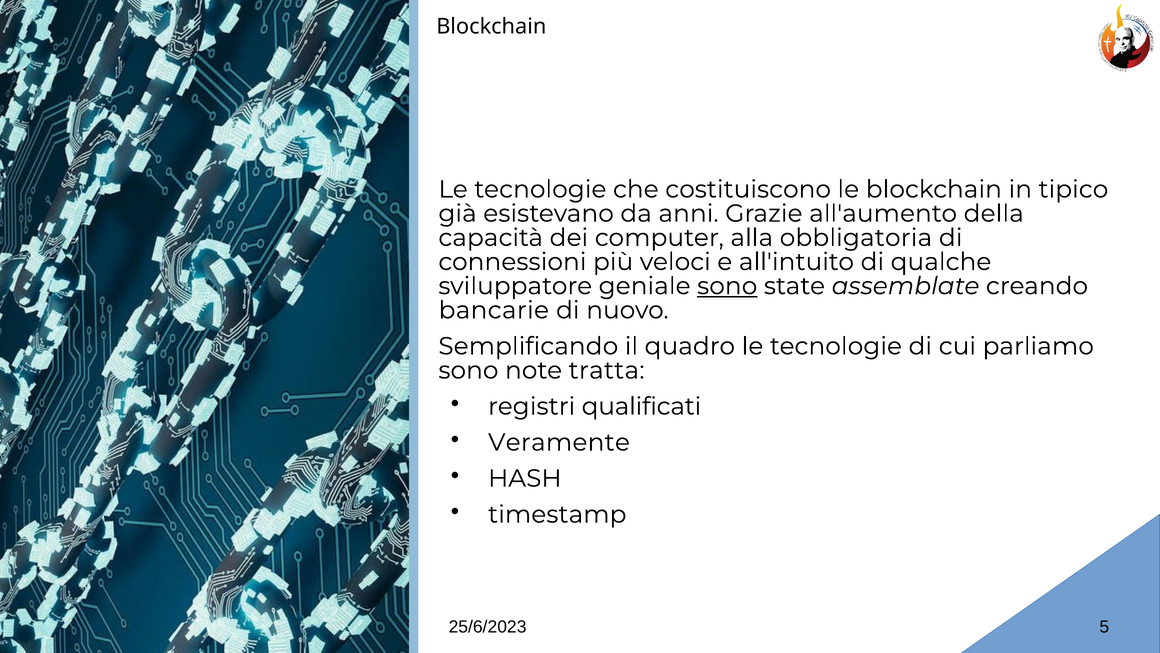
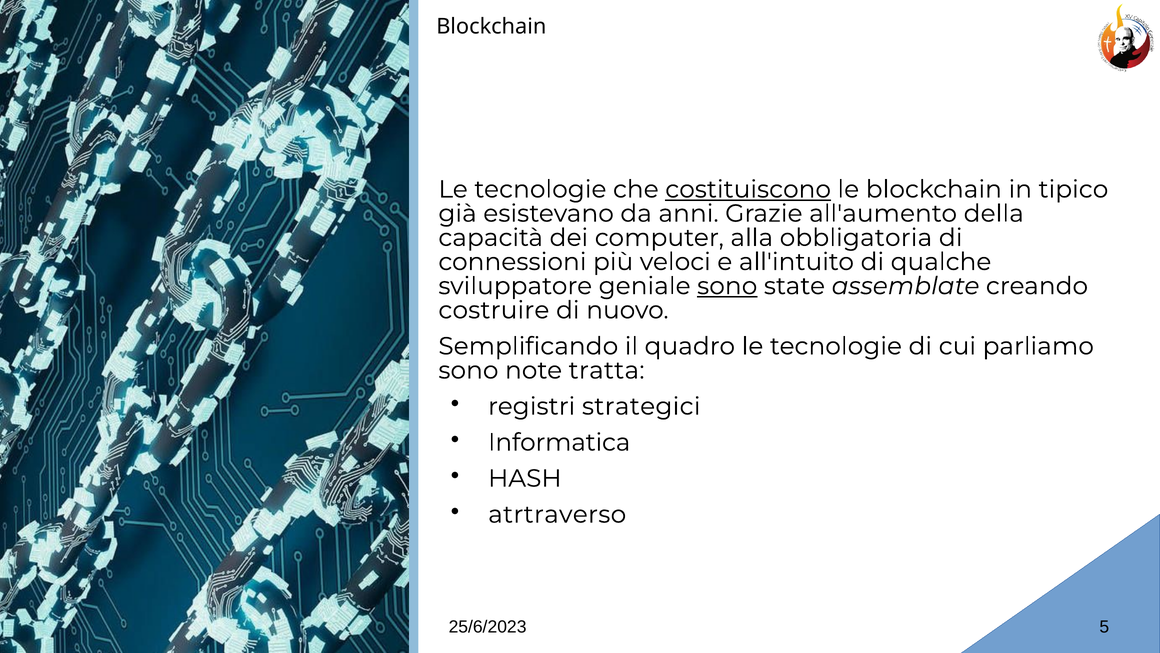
costituiscono underline: none -> present
bancarie: bancarie -> costruire
qualificati: qualificati -> strategici
Veramente: Veramente -> Informatica
timestamp: timestamp -> atrtraverso
